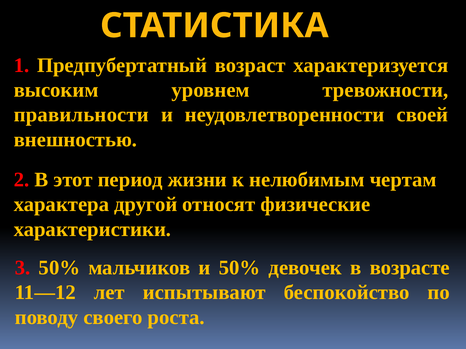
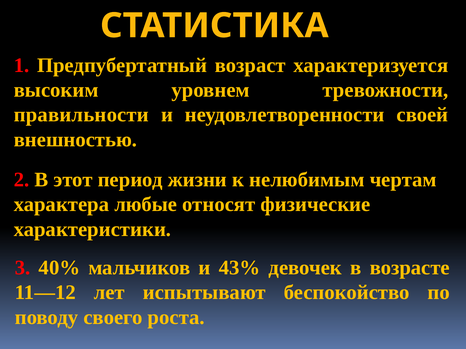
другой: другой -> любые
3 50%: 50% -> 40%
и 50%: 50% -> 43%
